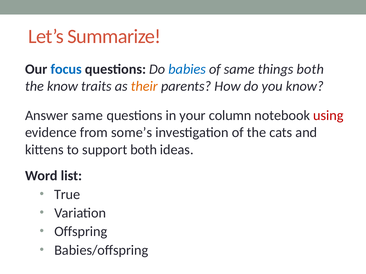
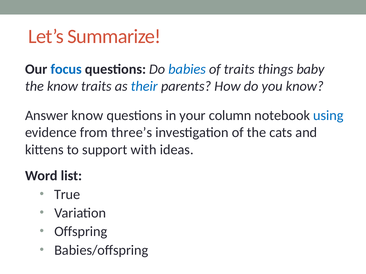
of same: same -> traits
things both: both -> baby
their colour: orange -> blue
Answer same: same -> know
using colour: red -> blue
some’s: some’s -> three’s
support both: both -> with
